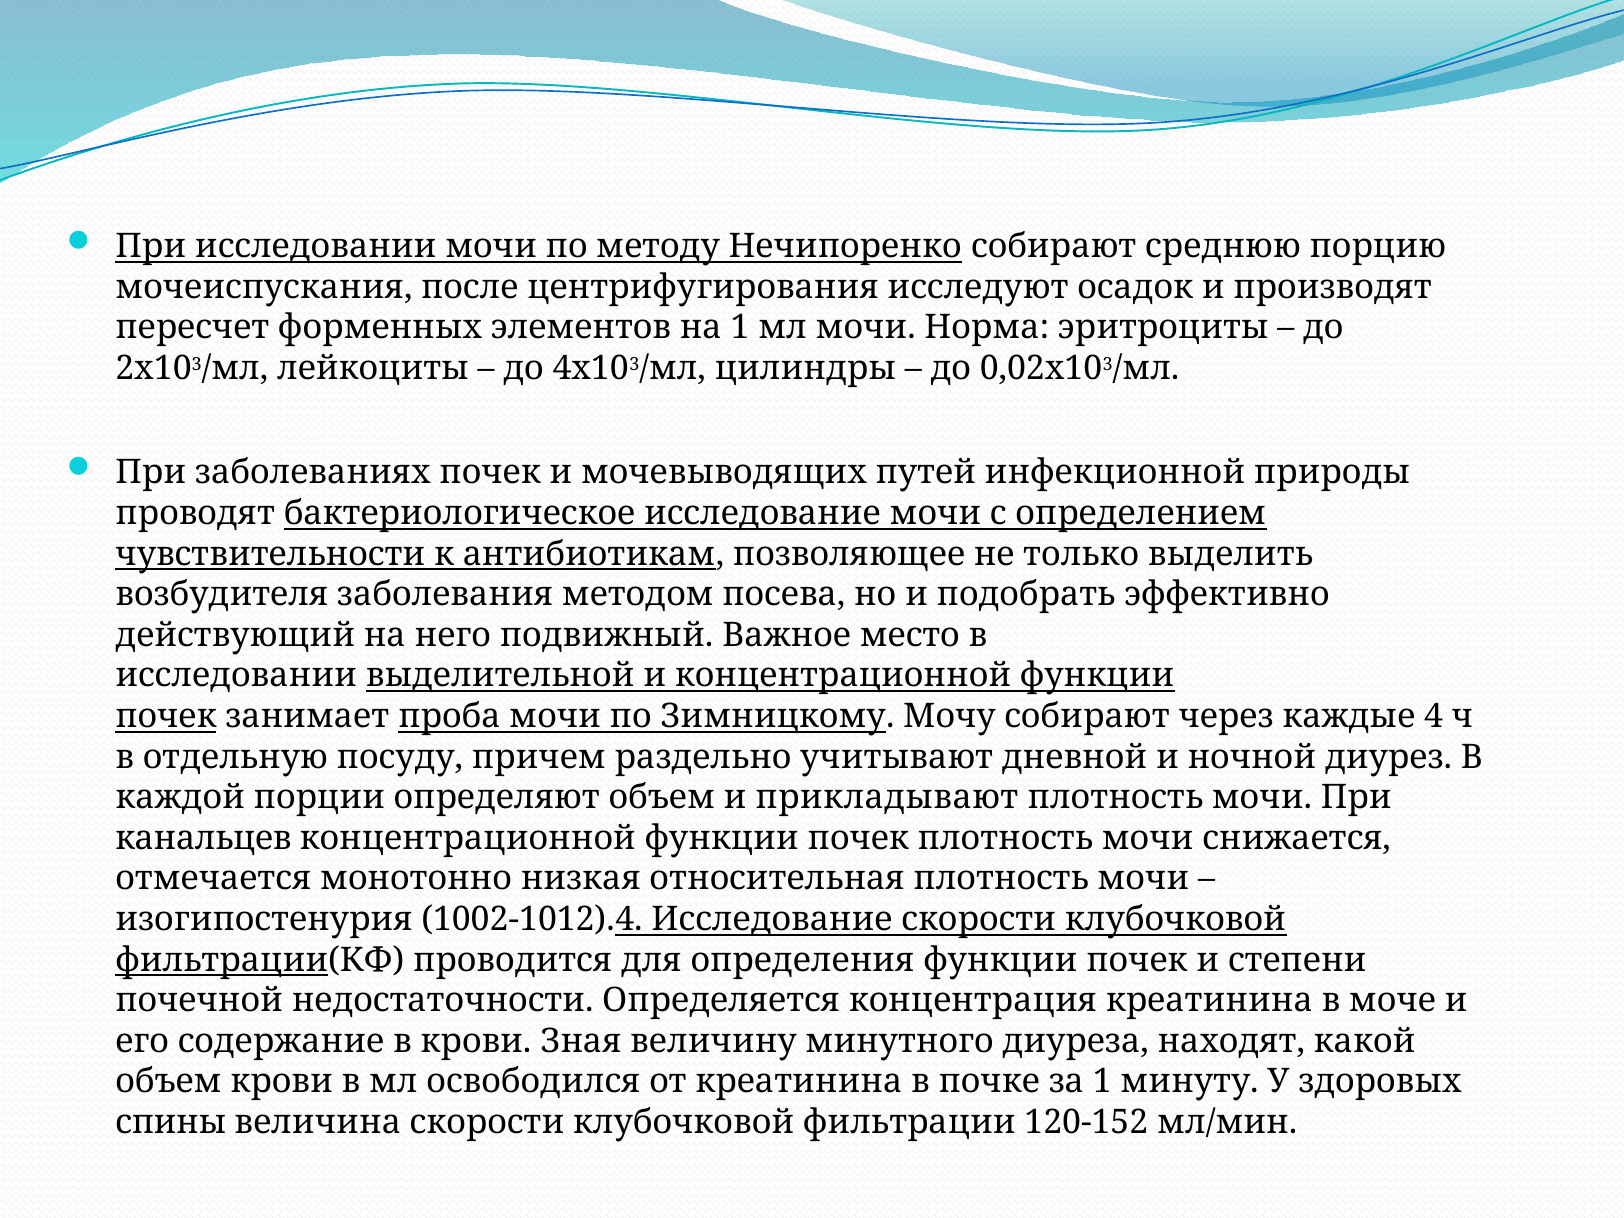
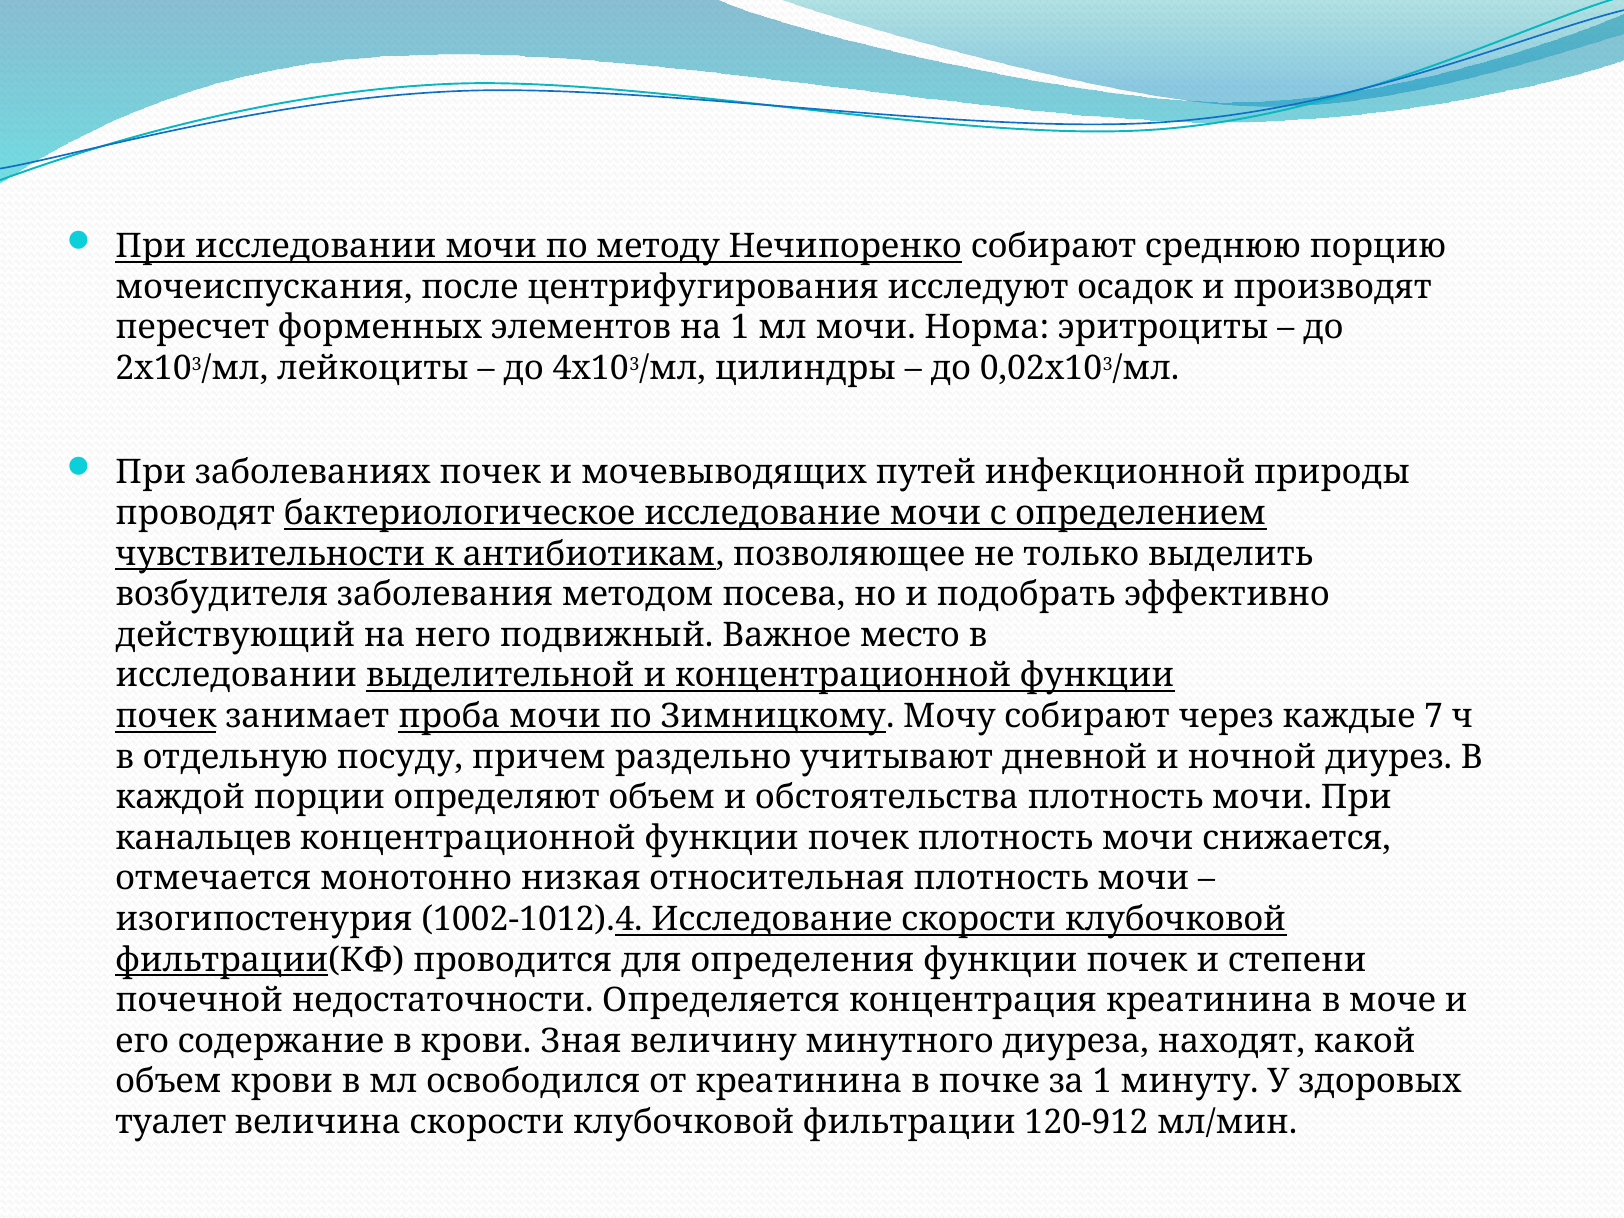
4: 4 -> 7
прикладывают: прикладывают -> обстоятельства
спины: спины -> туалет
120-152: 120-152 -> 120-912
